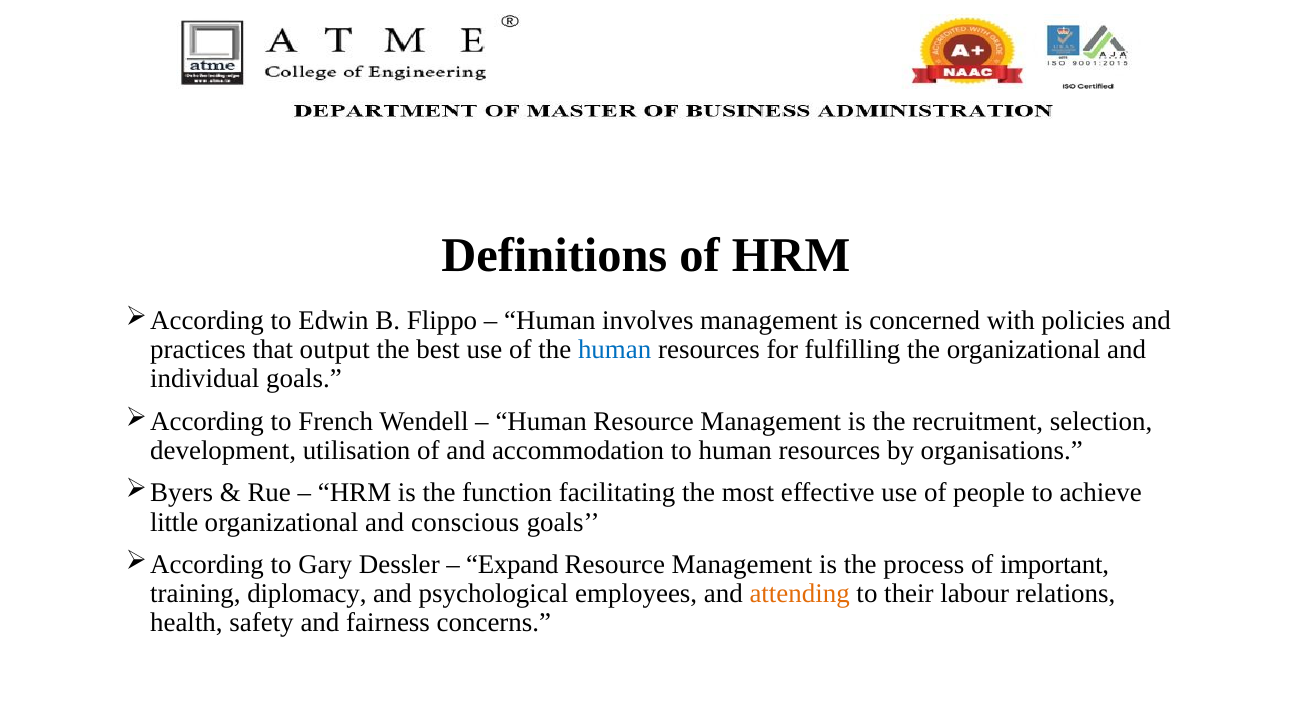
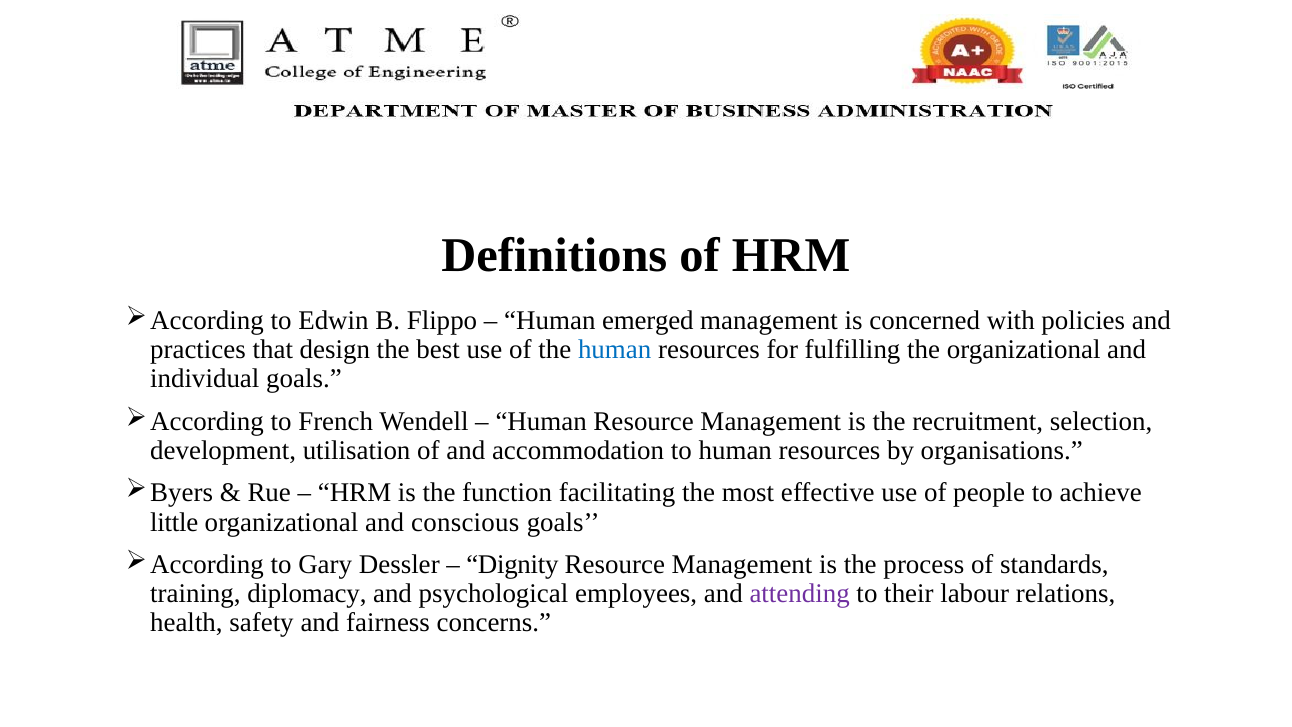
involves: involves -> emerged
output: output -> design
Expand: Expand -> Dignity
important: important -> standards
attending colour: orange -> purple
